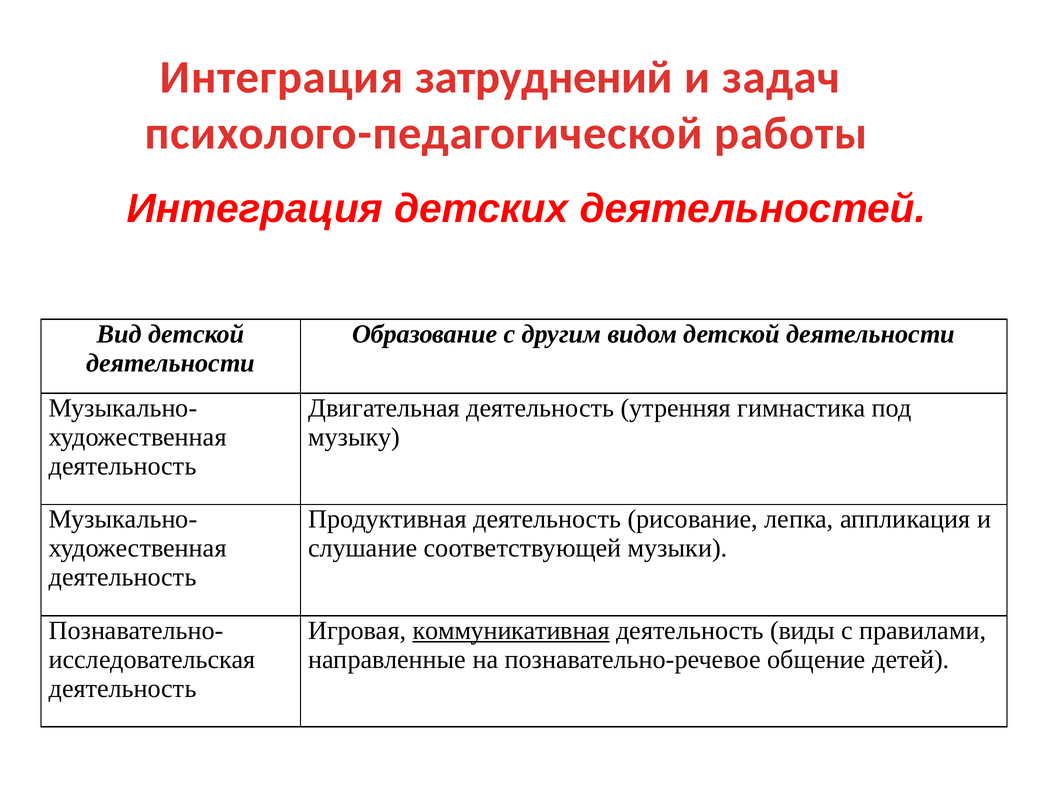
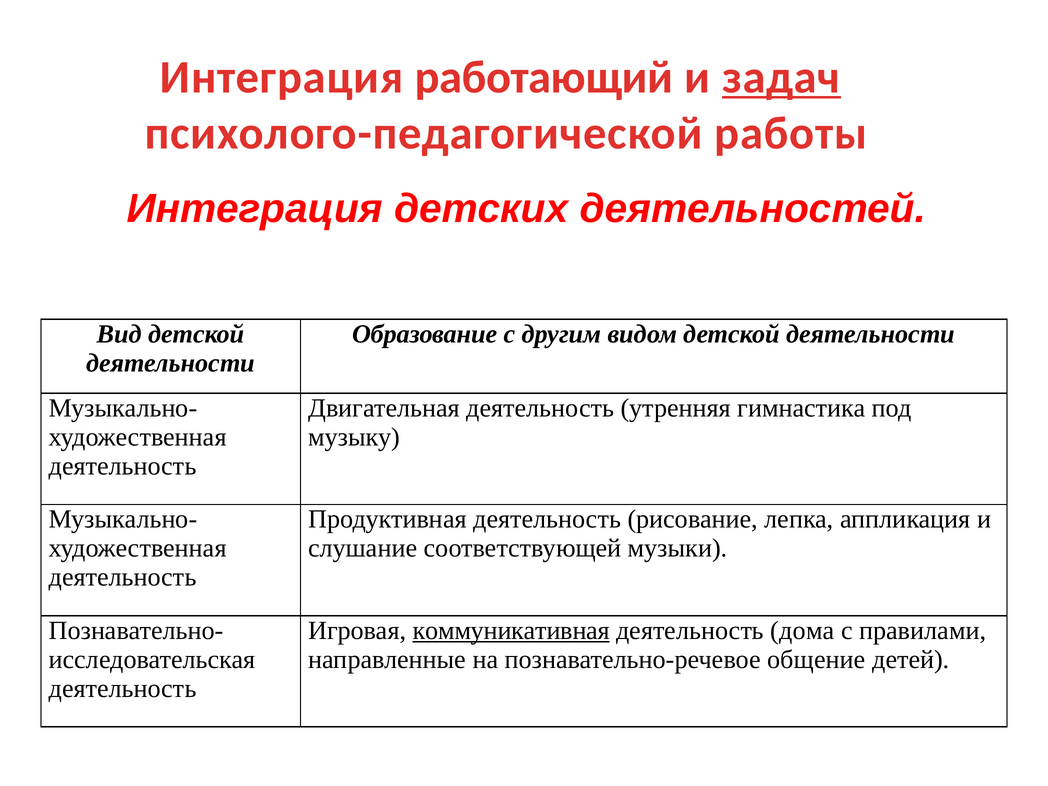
затруднений: затруднений -> работающий
задач underline: none -> present
виды: виды -> дома
